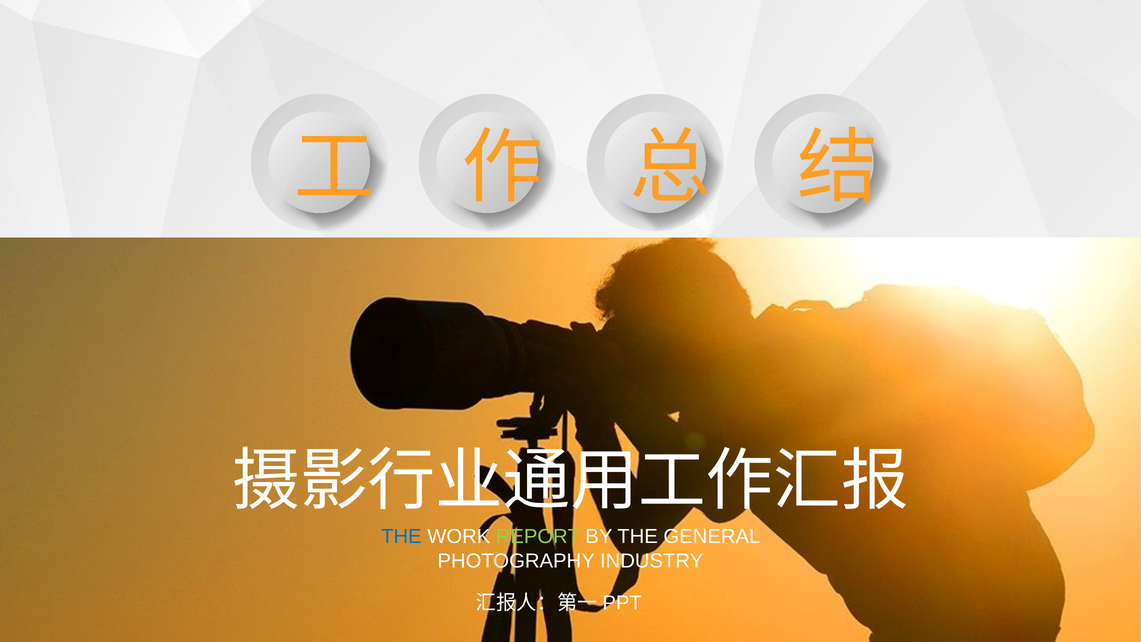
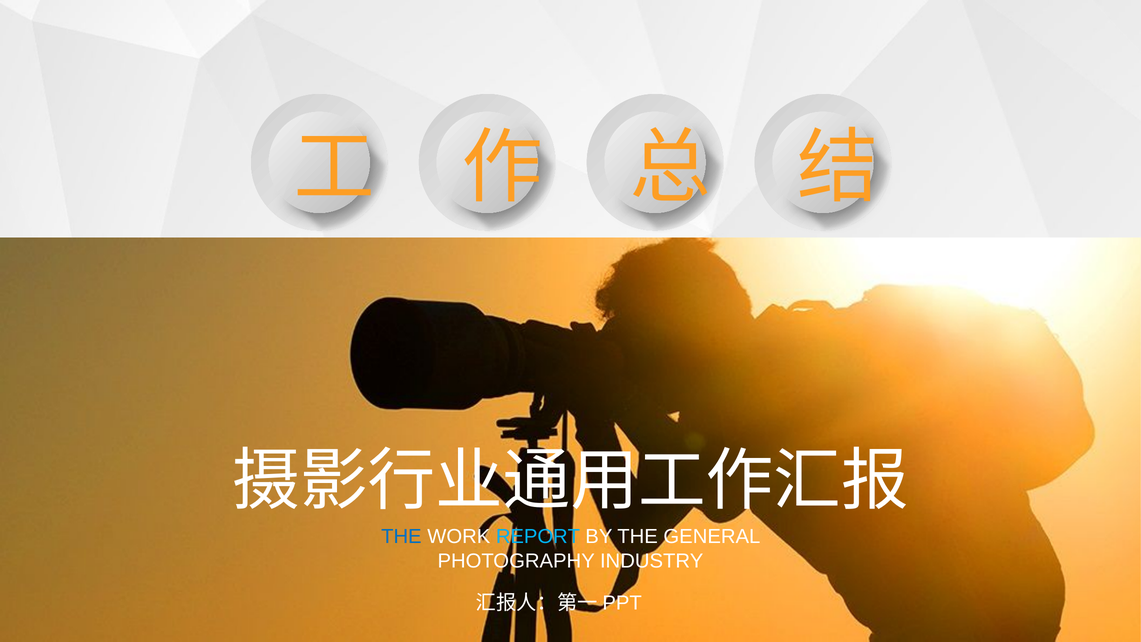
REPORT colour: light green -> light blue
